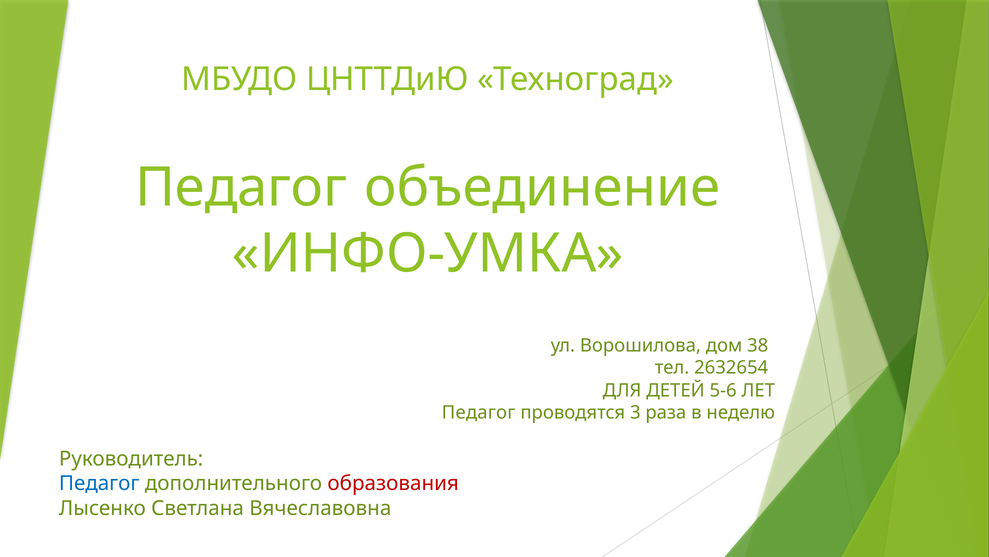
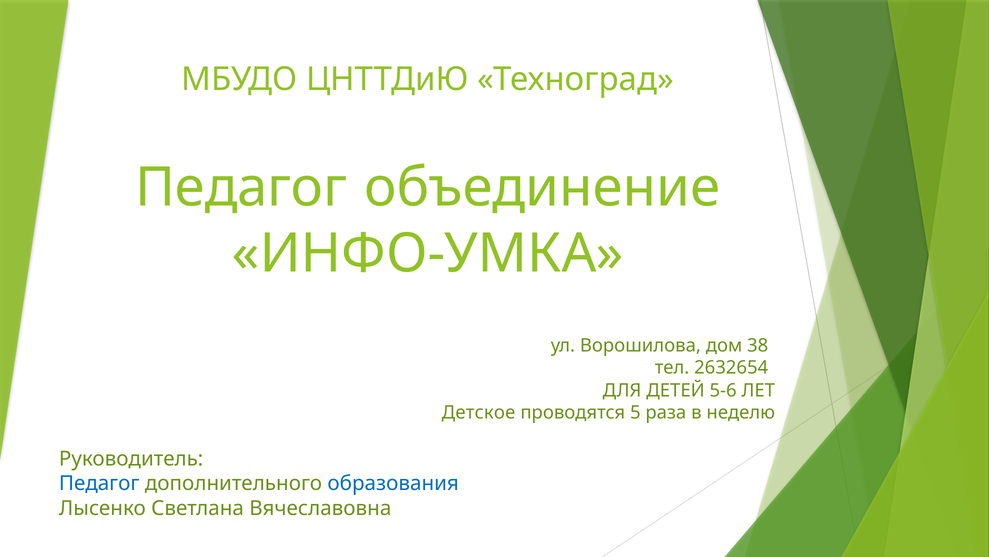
Педагог at (479, 412): Педагог -> Детское
3: 3 -> 5
образования colour: red -> blue
